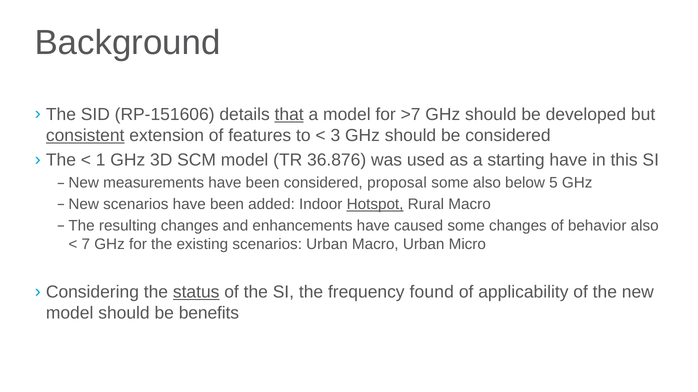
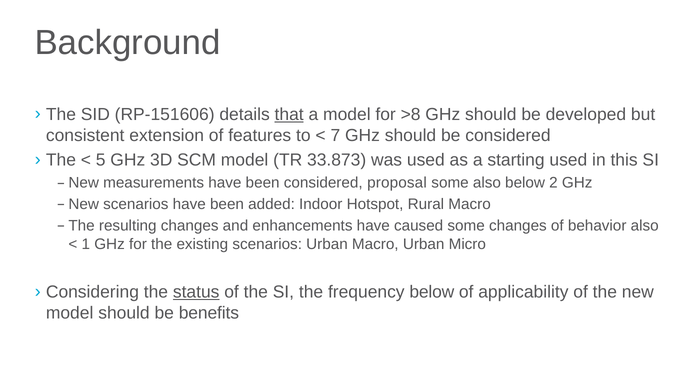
>7: >7 -> >8
consistent underline: present -> none
3: 3 -> 7
1: 1 -> 5
36.876: 36.876 -> 33.873
starting have: have -> used
5: 5 -> 2
Hotspot underline: present -> none
7: 7 -> 1
frequency found: found -> below
